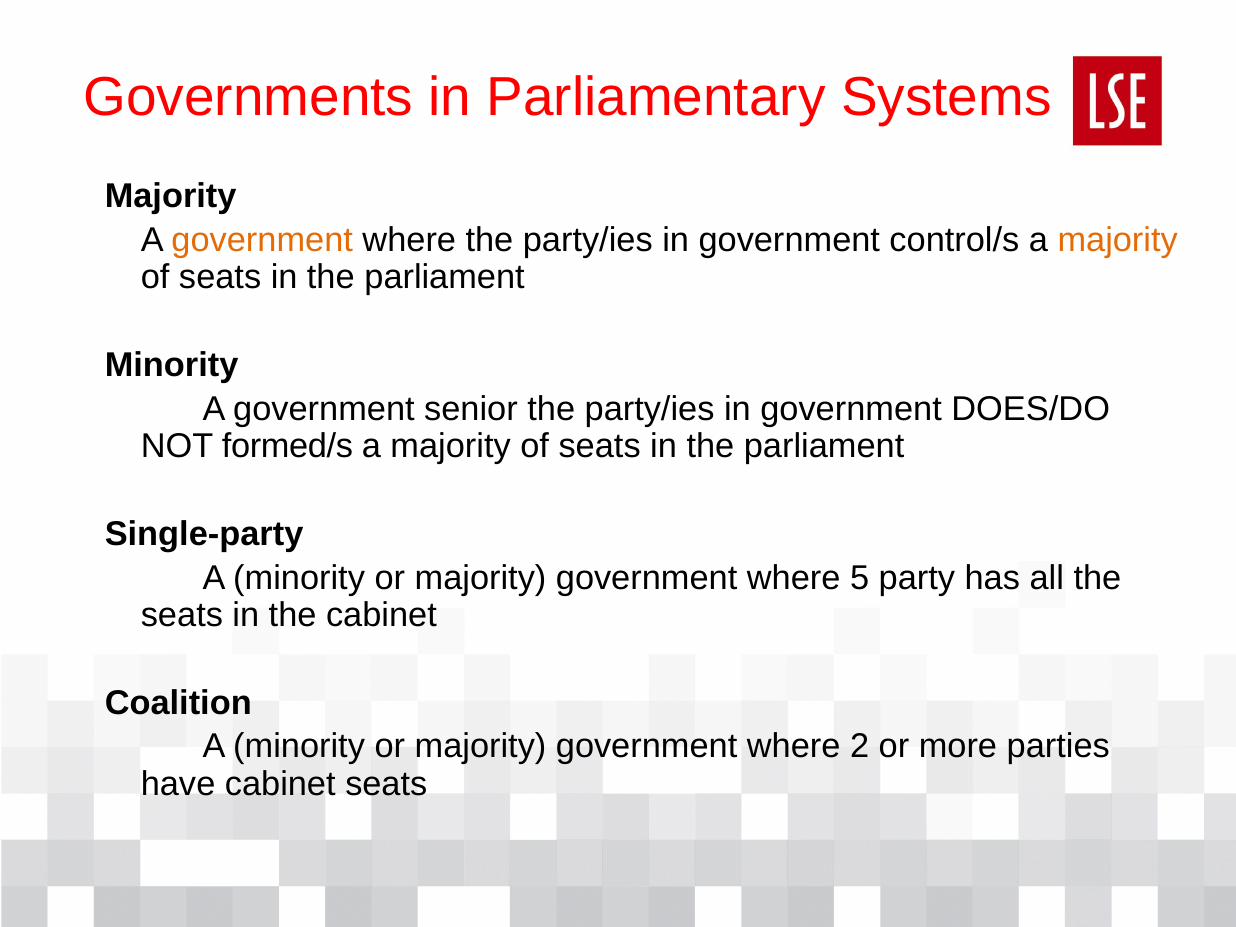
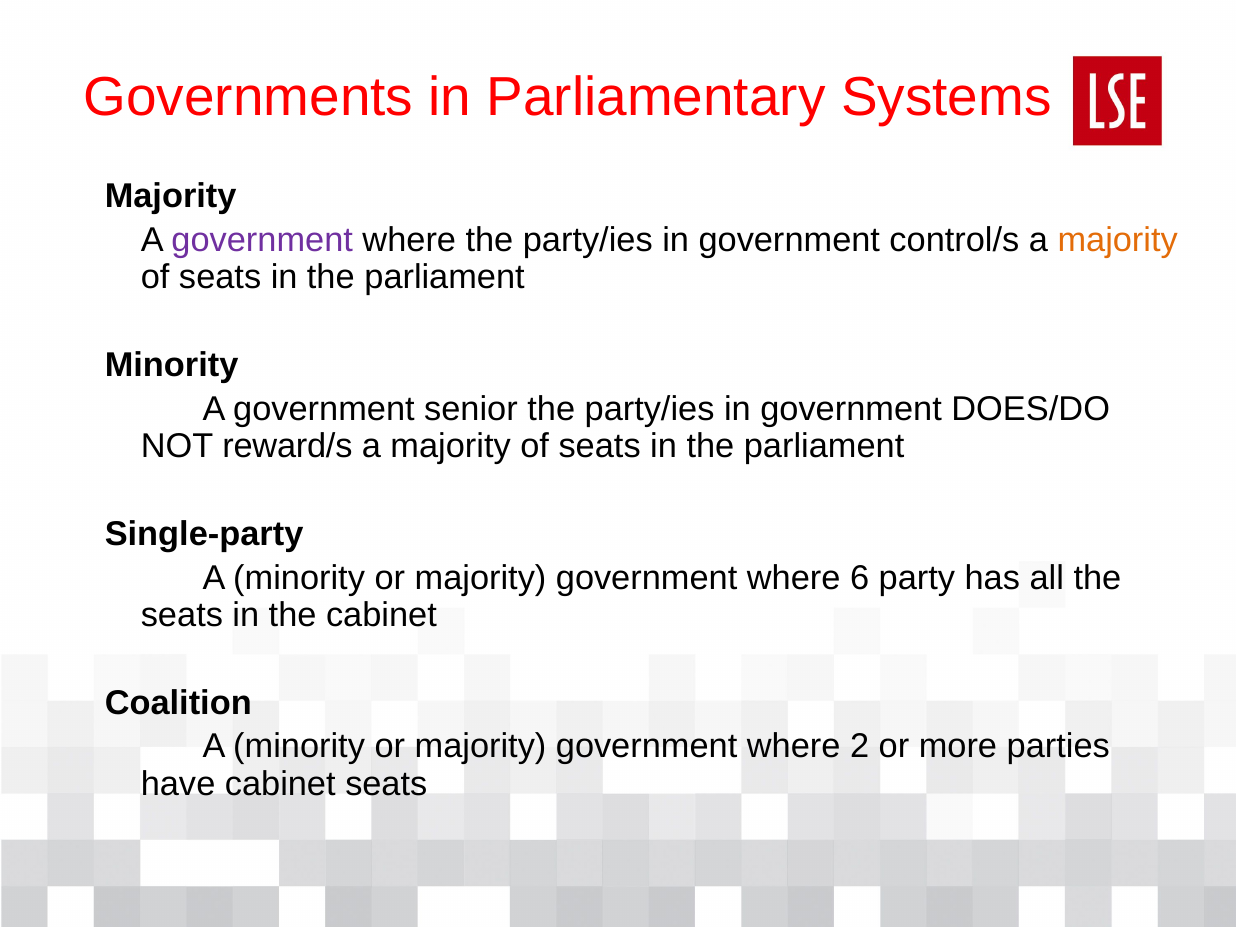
government at (262, 240) colour: orange -> purple
formed/s: formed/s -> reward/s
5: 5 -> 6
